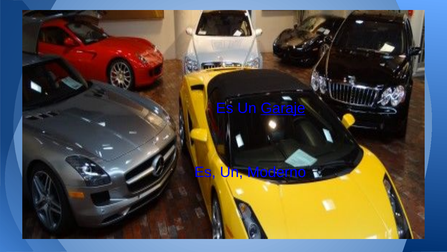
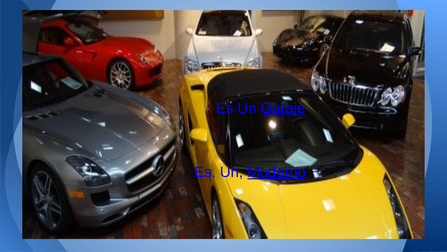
Moderno underline: none -> present
